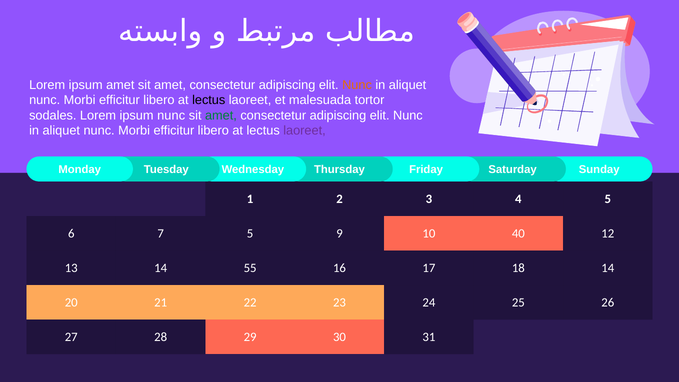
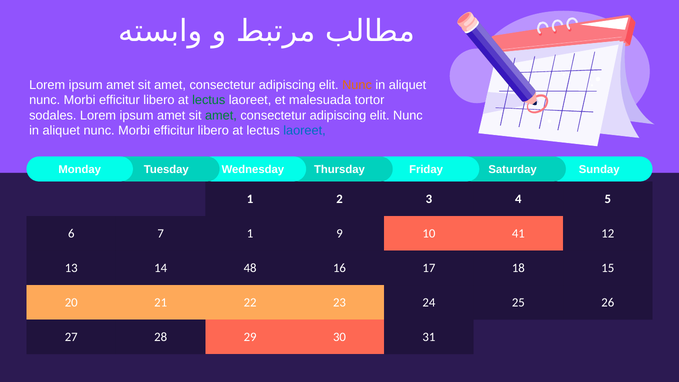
lectus at (209, 100) colour: black -> green
sodales Lorem ipsum nunc: nunc -> amet
laoreet at (304, 131) colour: purple -> blue
7 5: 5 -> 1
40: 40 -> 41
55: 55 -> 48
18 14: 14 -> 15
